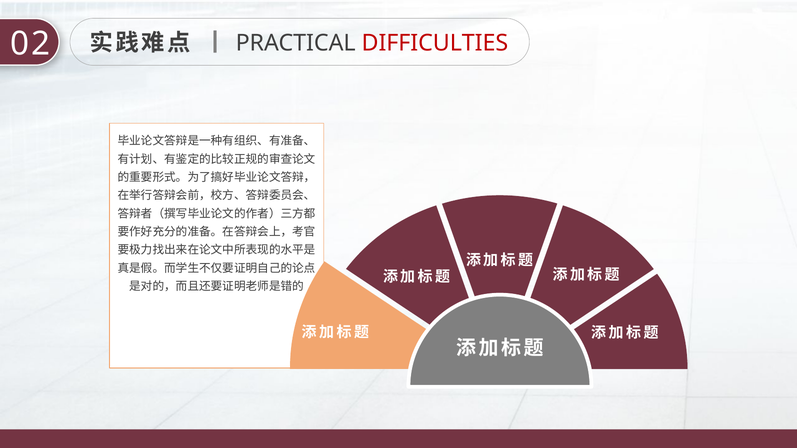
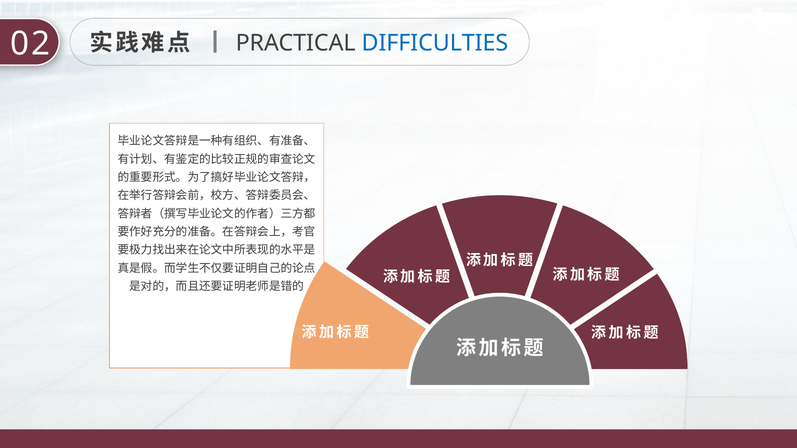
DIFFICULTIES colour: red -> blue
